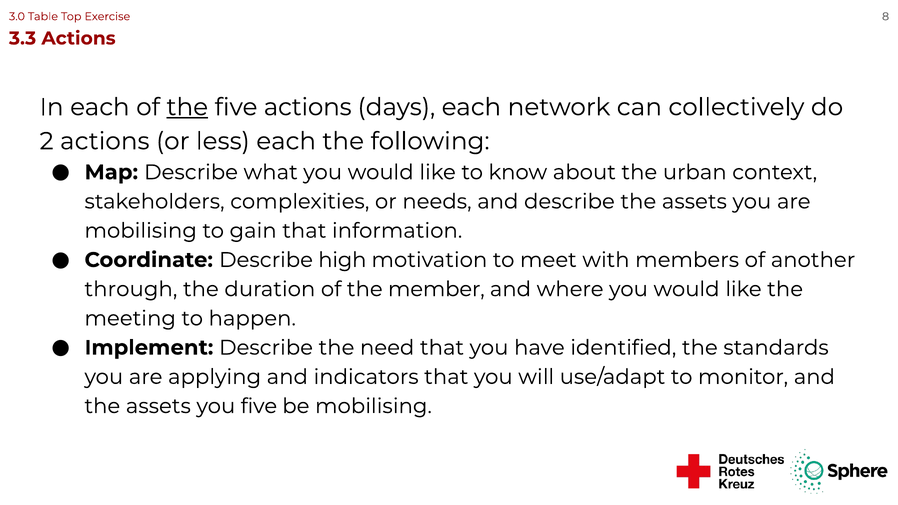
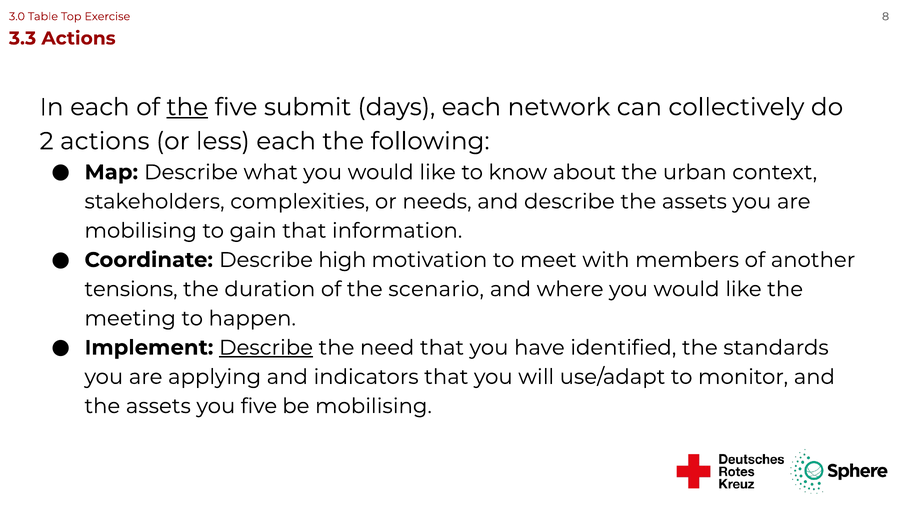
five actions: actions -> submit
through: through -> tensions
member: member -> scenario
Describe at (266, 348) underline: none -> present
